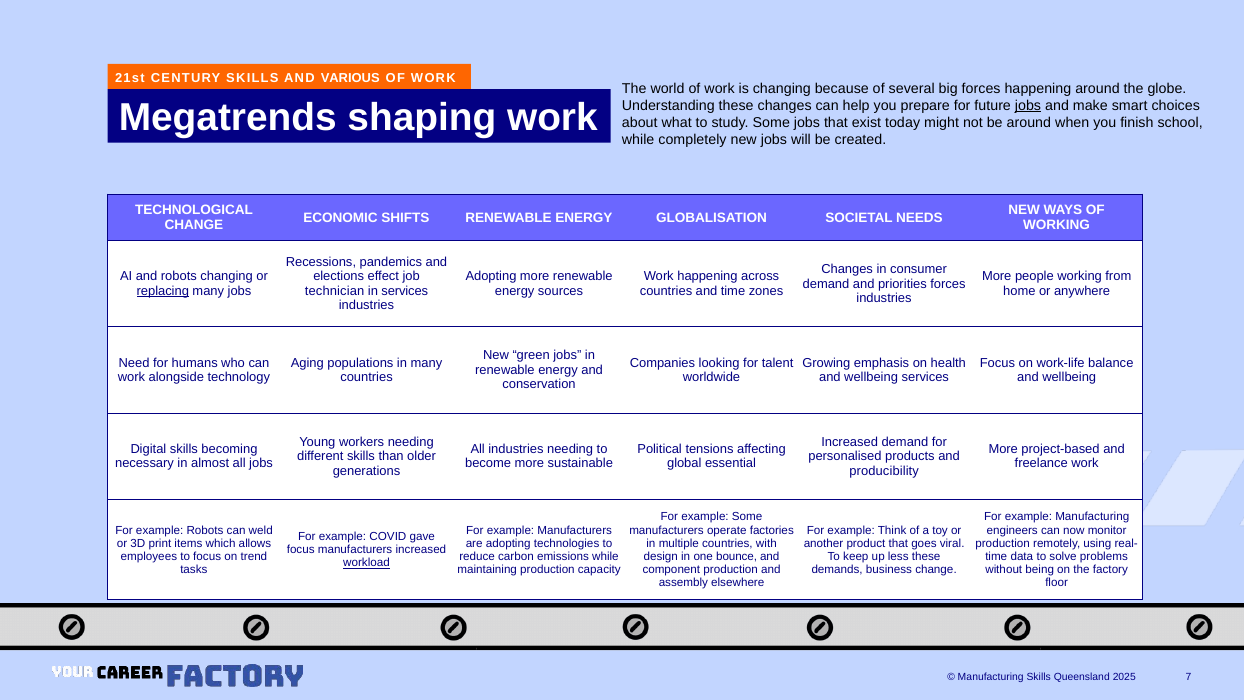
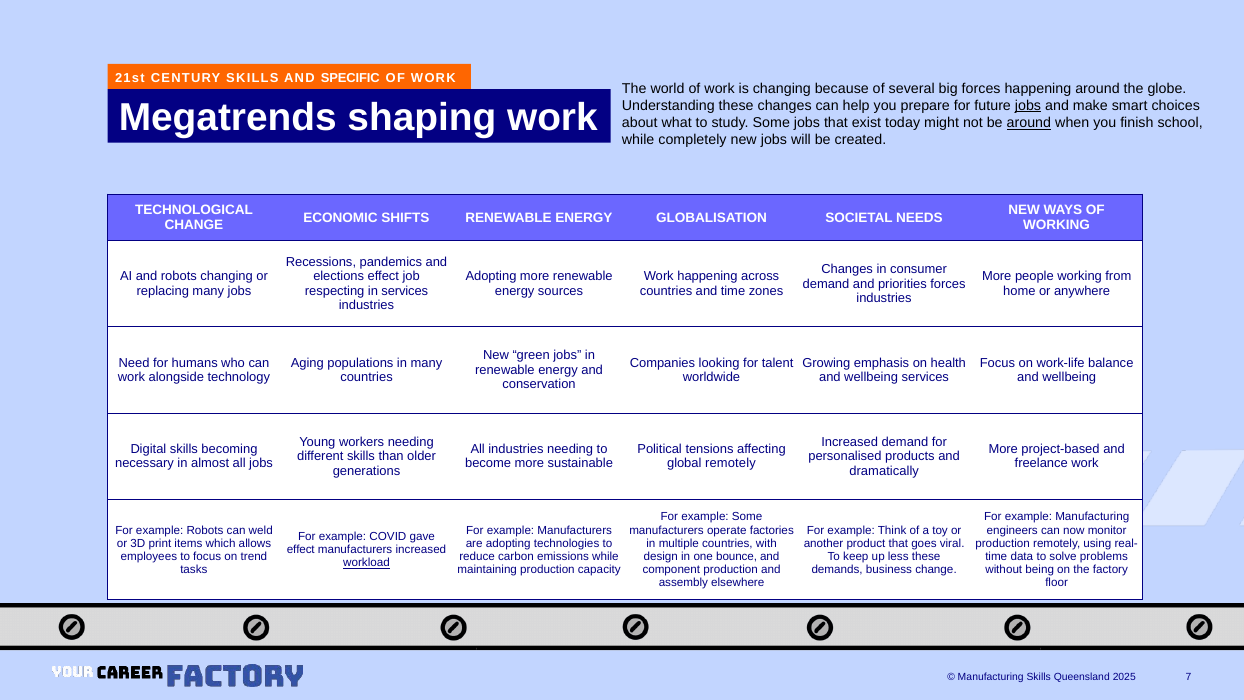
VARIOUS: VARIOUS -> SPECIFIC
around at (1029, 123) underline: none -> present
replacing underline: present -> none
technician: technician -> respecting
global essential: essential -> remotely
producibility: producibility -> dramatically
focus at (301, 550): focus -> effect
